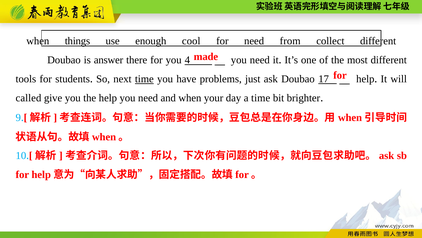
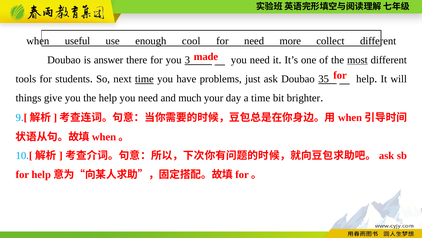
things: things -> useful
from: from -> more
4: 4 -> 3
most underline: none -> present
17: 17 -> 35
called: called -> things
and when: when -> much
